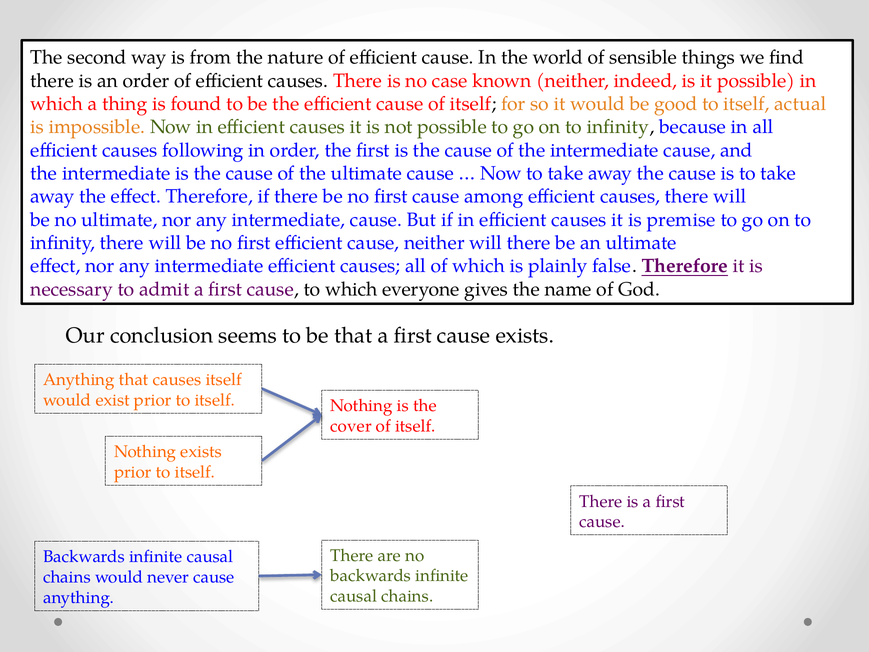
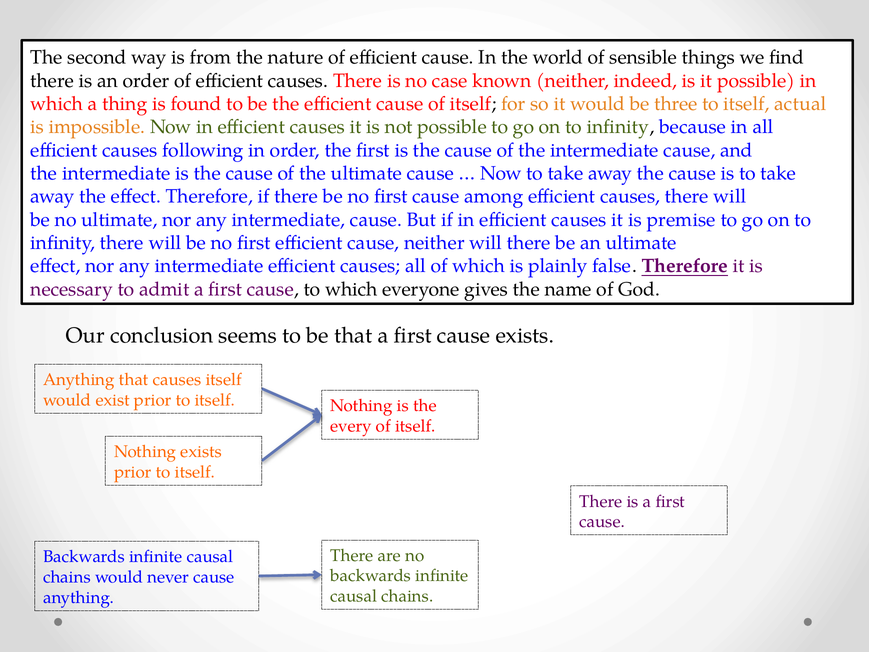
good: good -> three
cover: cover -> every
